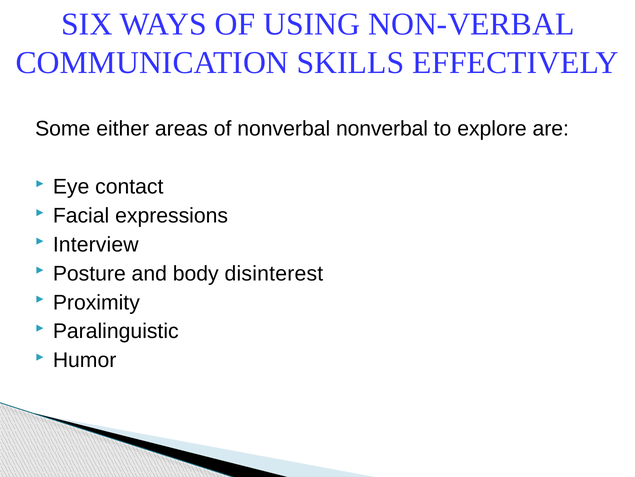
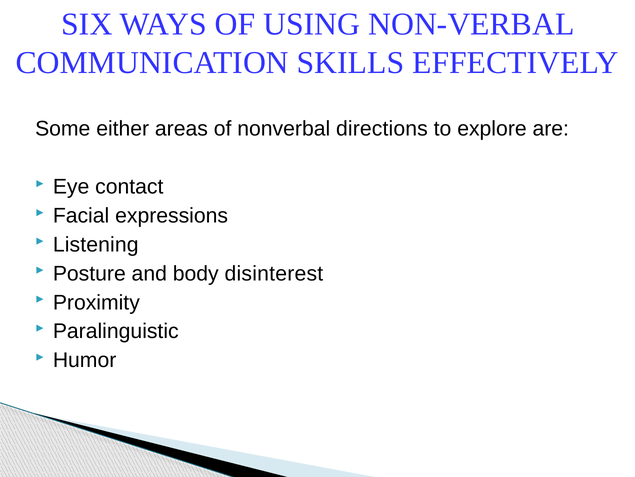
nonverbal nonverbal: nonverbal -> directions
Interview: Interview -> Listening
